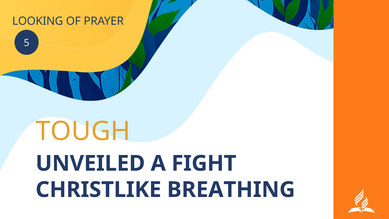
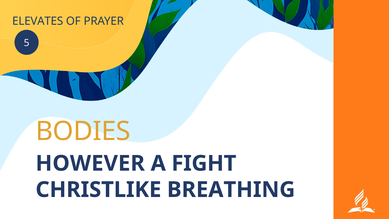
LOOKING: LOOKING -> ELEVATES
TOUGH: TOUGH -> BODIES
UNVEILED: UNVEILED -> HOWEVER
